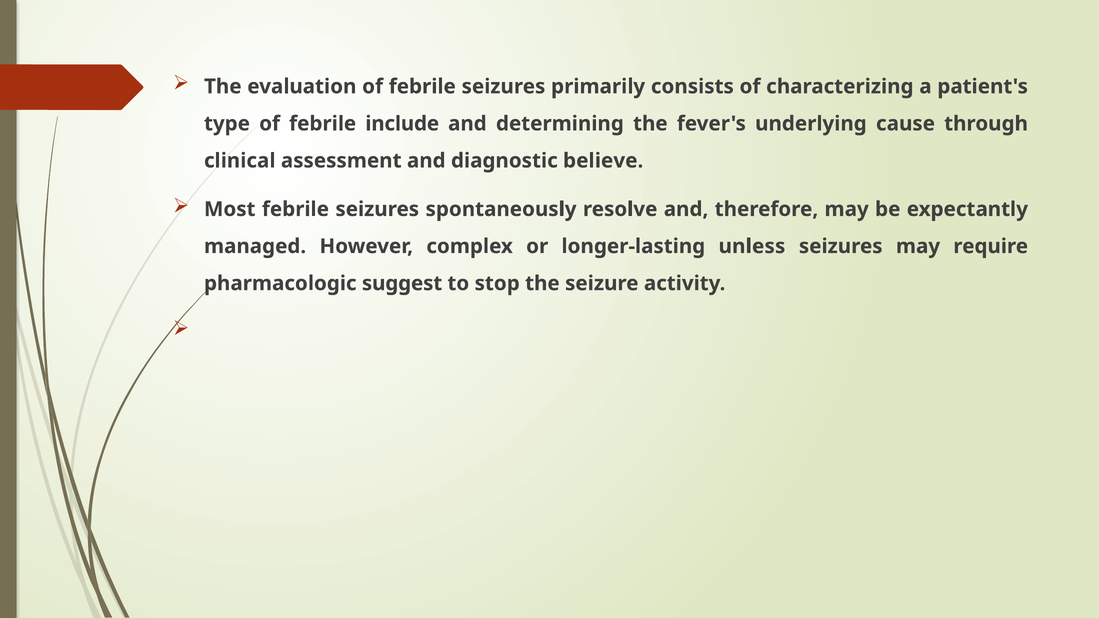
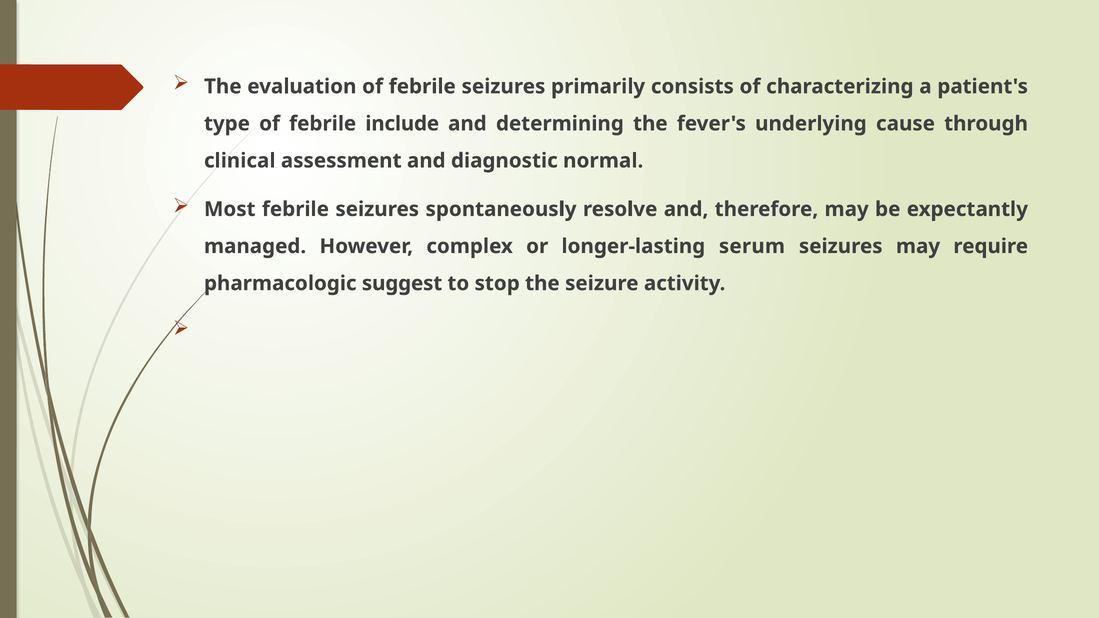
believe: believe -> normal
unless: unless -> serum
